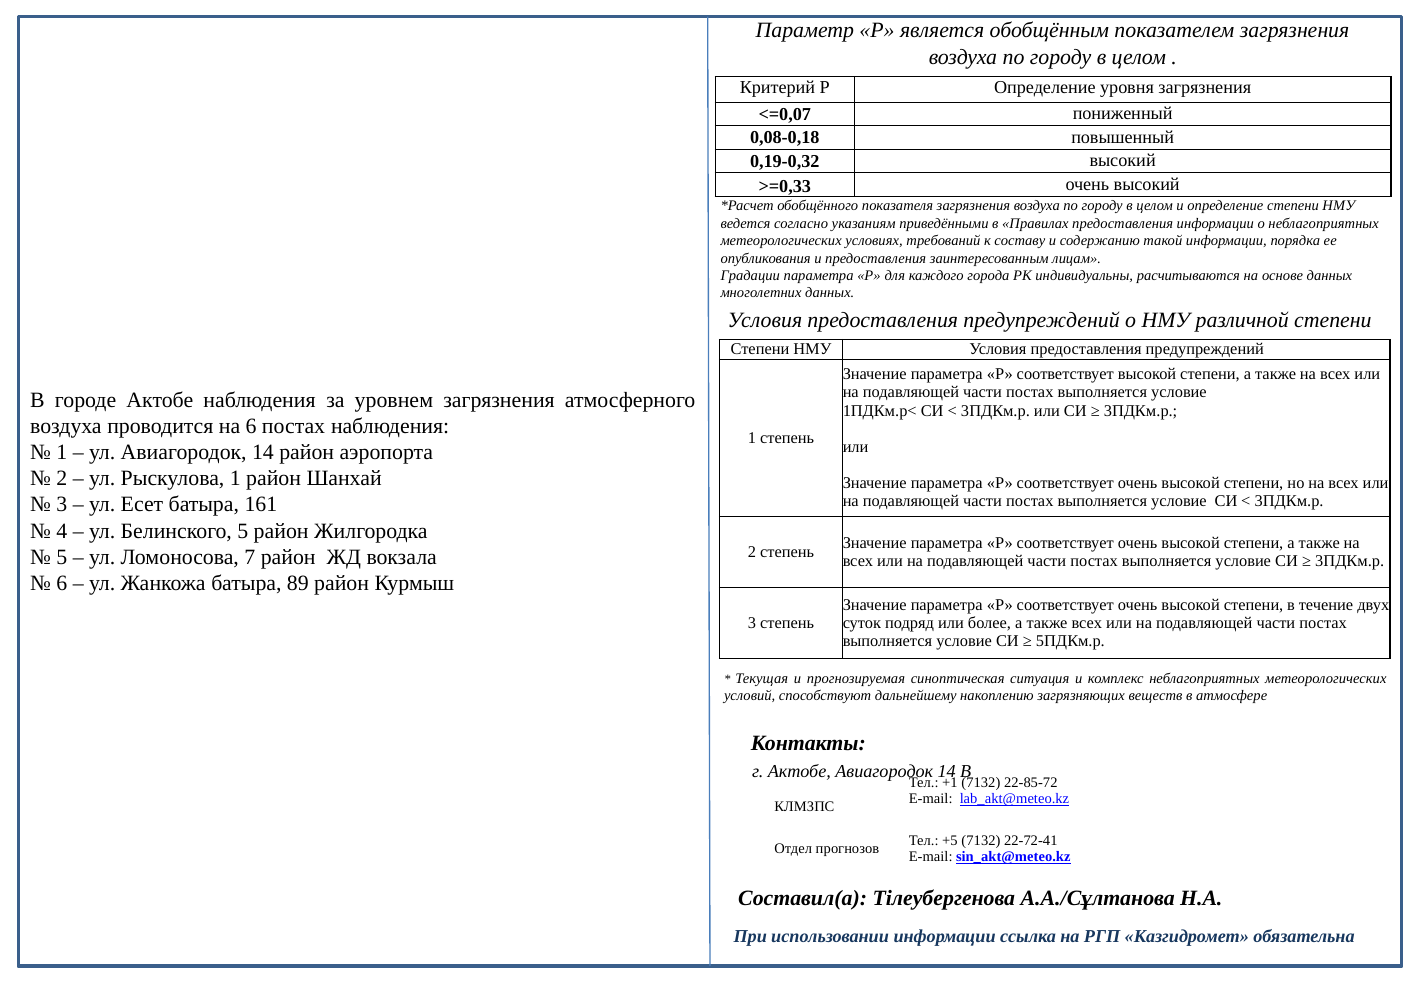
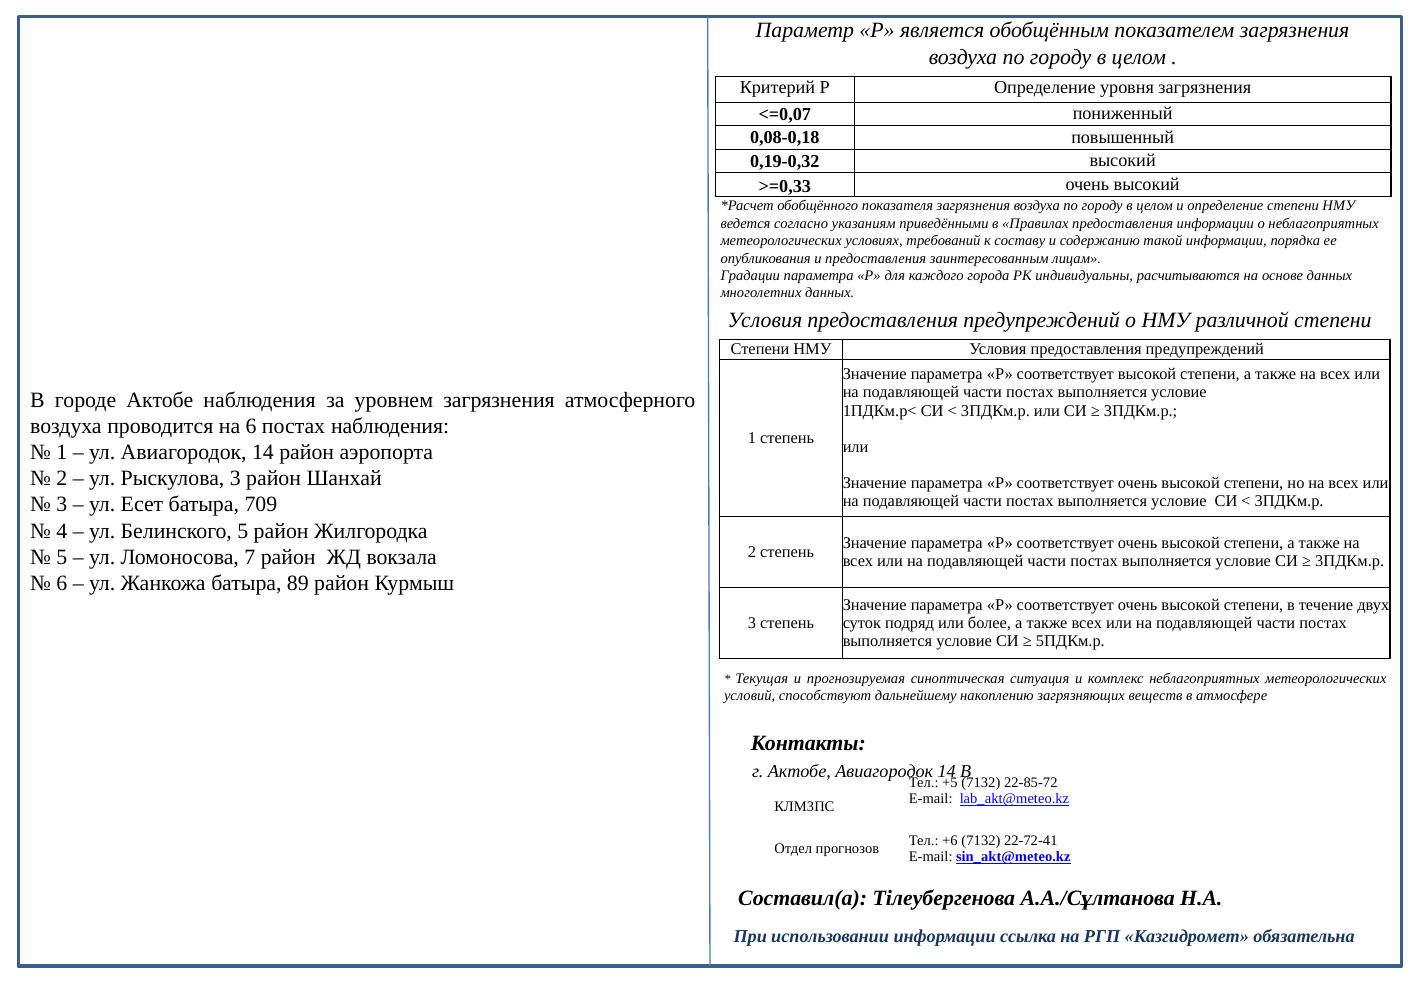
Рыскулова 1: 1 -> 3
161: 161 -> 709
+1: +1 -> +5
+5: +5 -> +6
